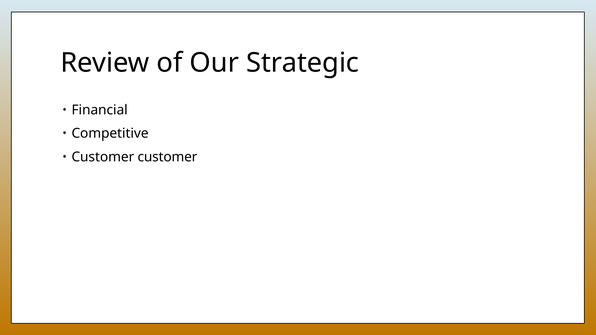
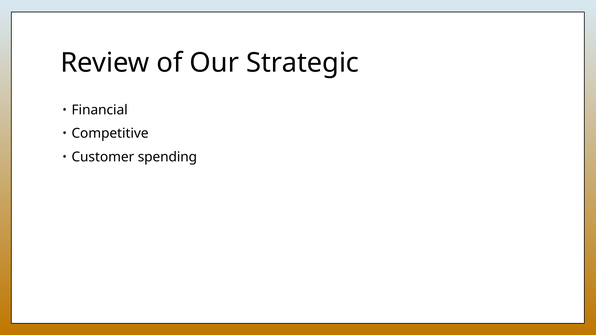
Customer customer: customer -> spending
